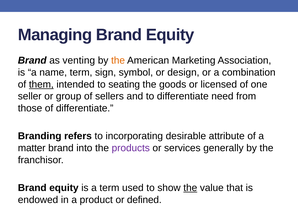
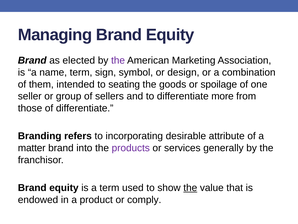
venting: venting -> elected
the at (118, 60) colour: orange -> purple
them underline: present -> none
licensed: licensed -> spoilage
need: need -> more
defined: defined -> comply
